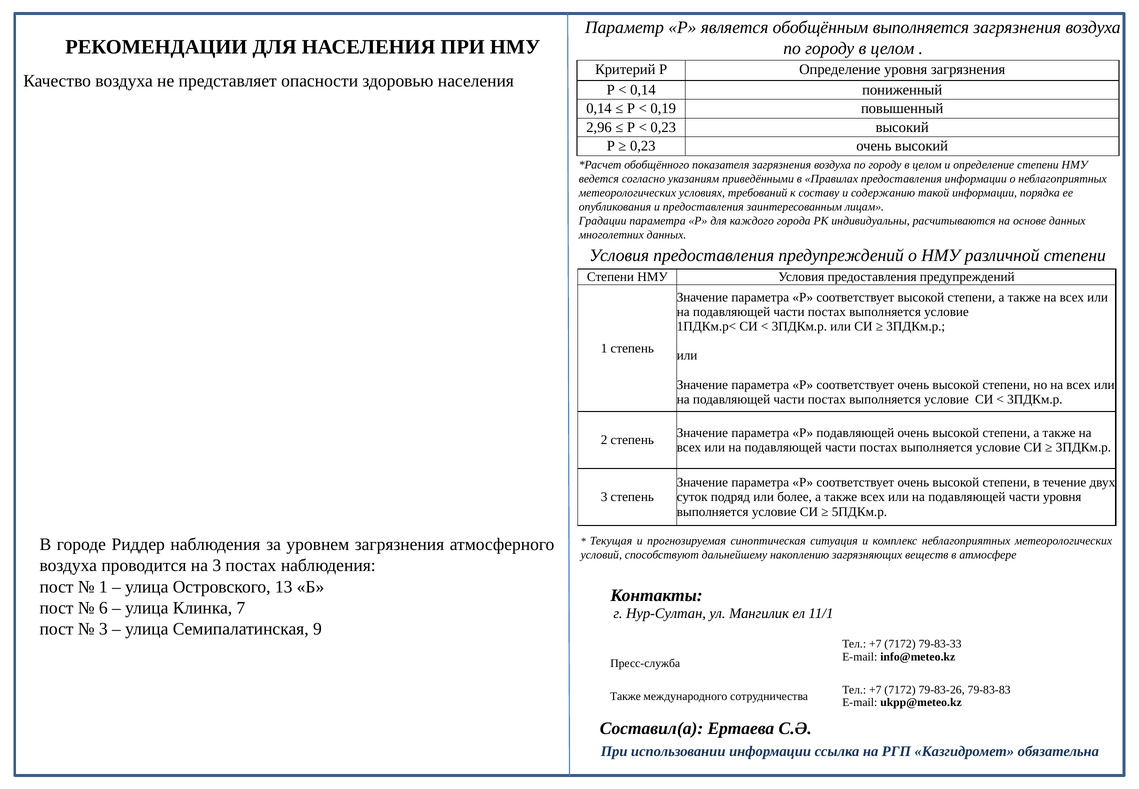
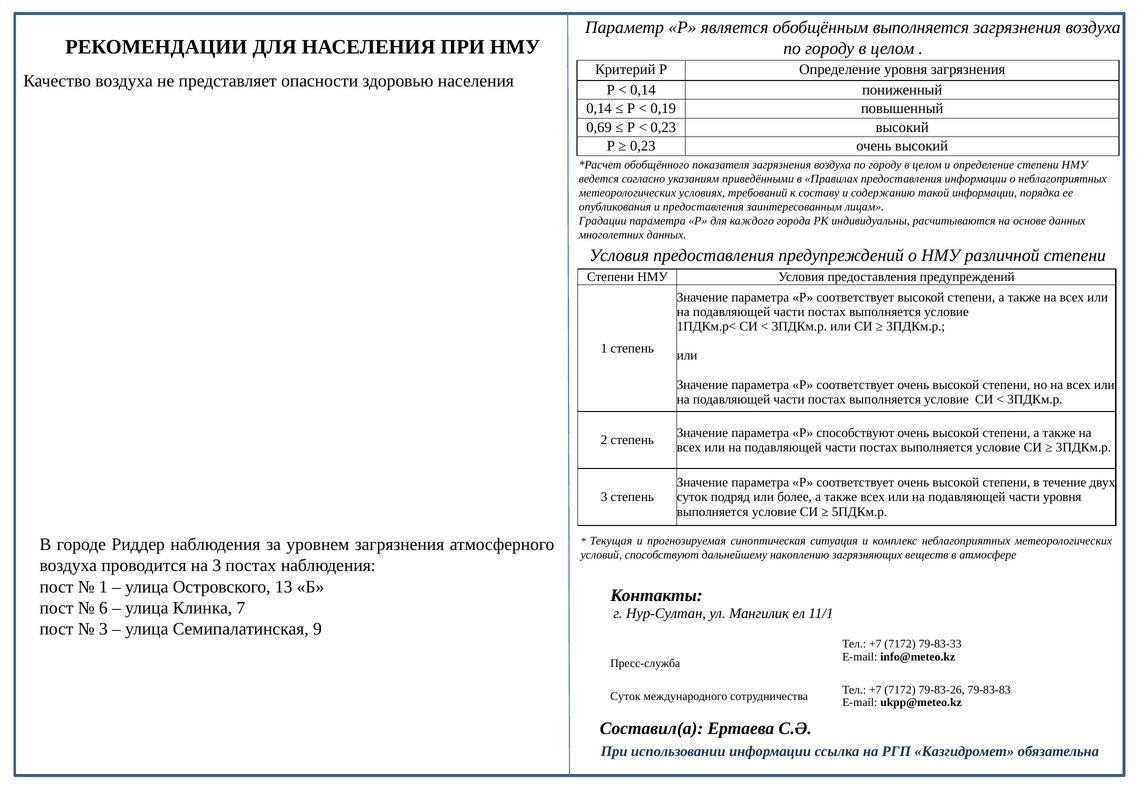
2,96: 2,96 -> 0,69
Р подавляющей: подавляющей -> способствуют
Также at (625, 696): Также -> Суток
